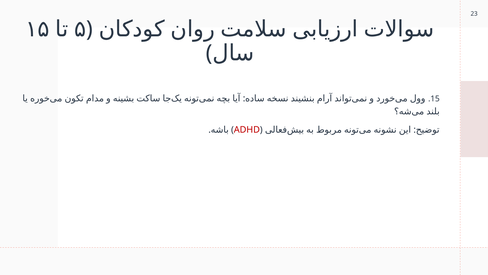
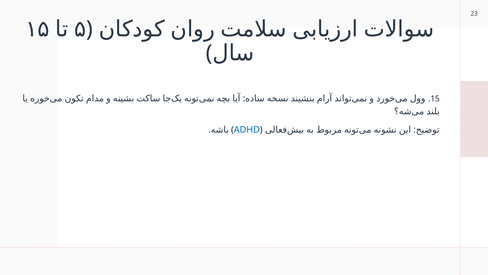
ADHD colour: red -> blue
